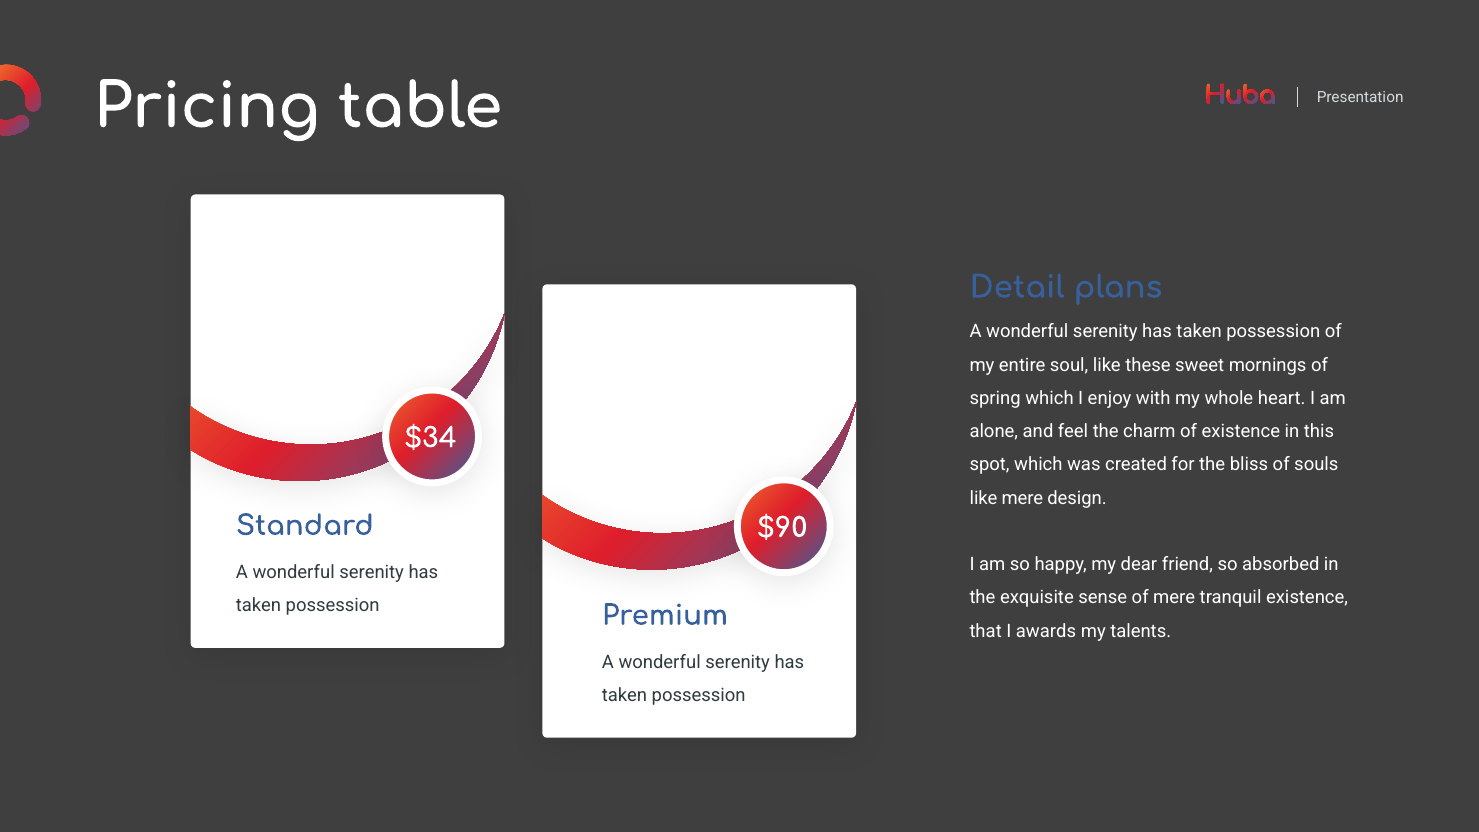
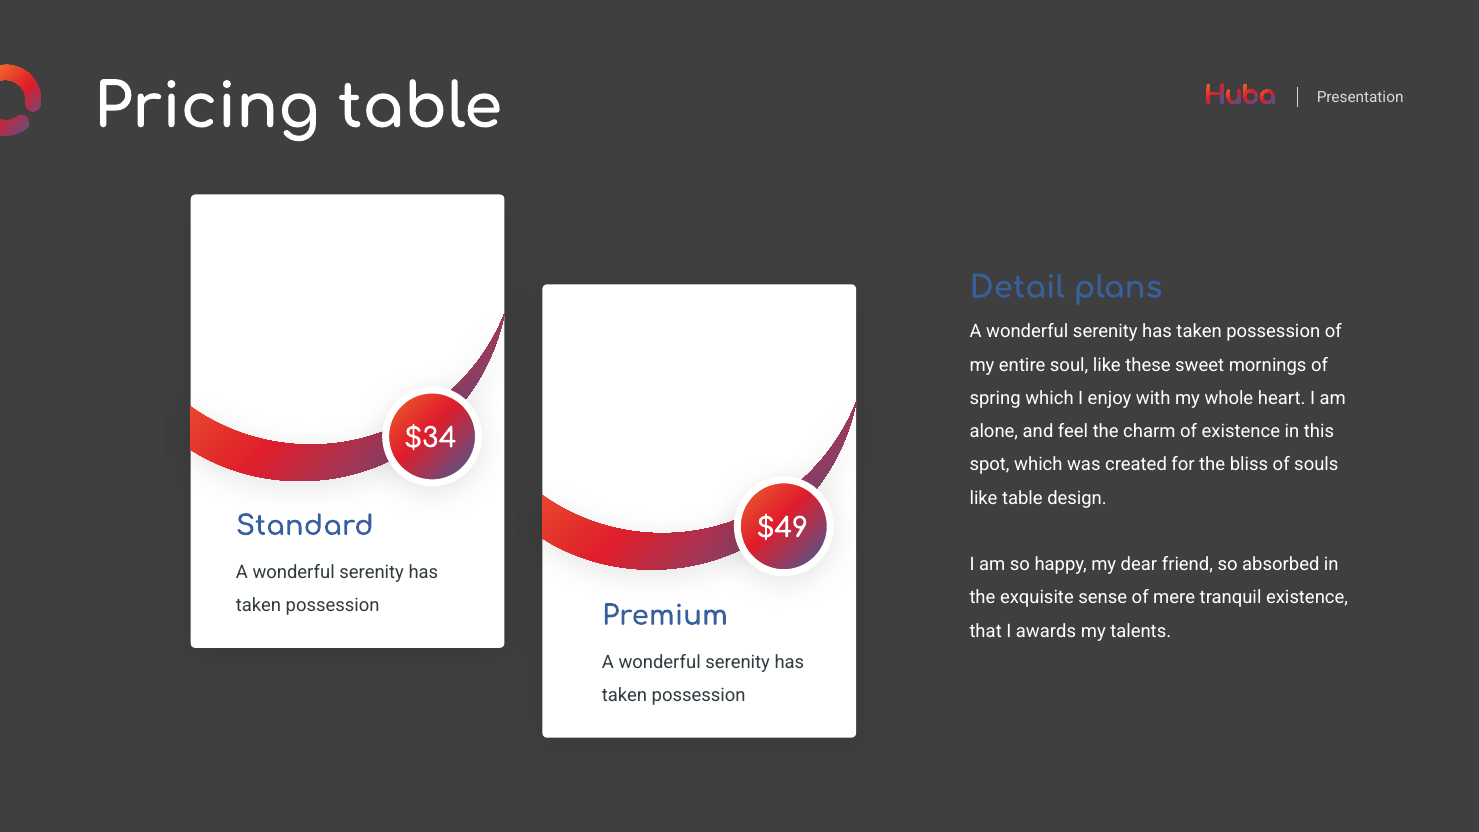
like mere: mere -> table
$90: $90 -> $49
